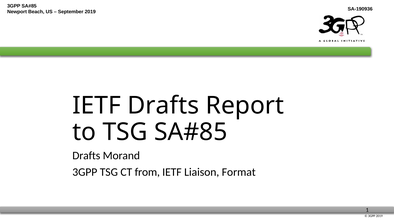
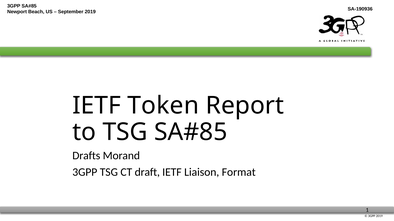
IETF Drafts: Drafts -> Token
from: from -> draft
